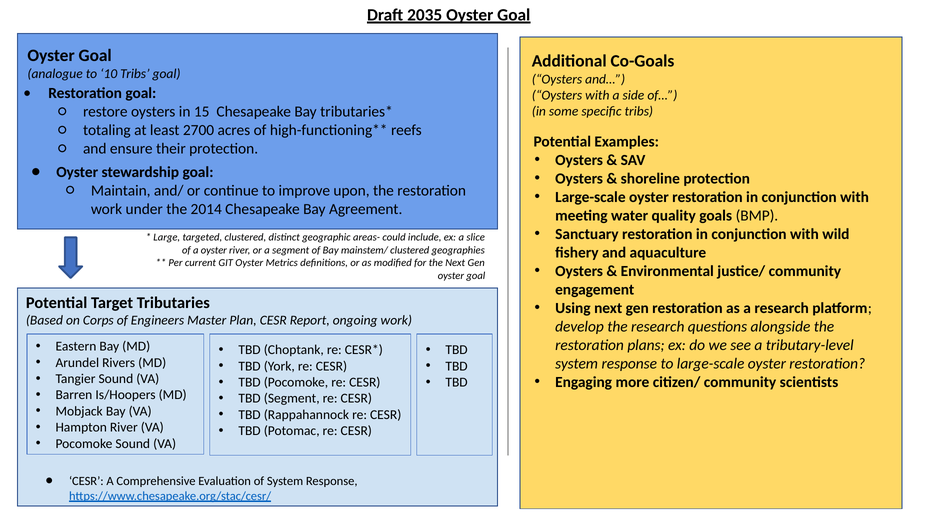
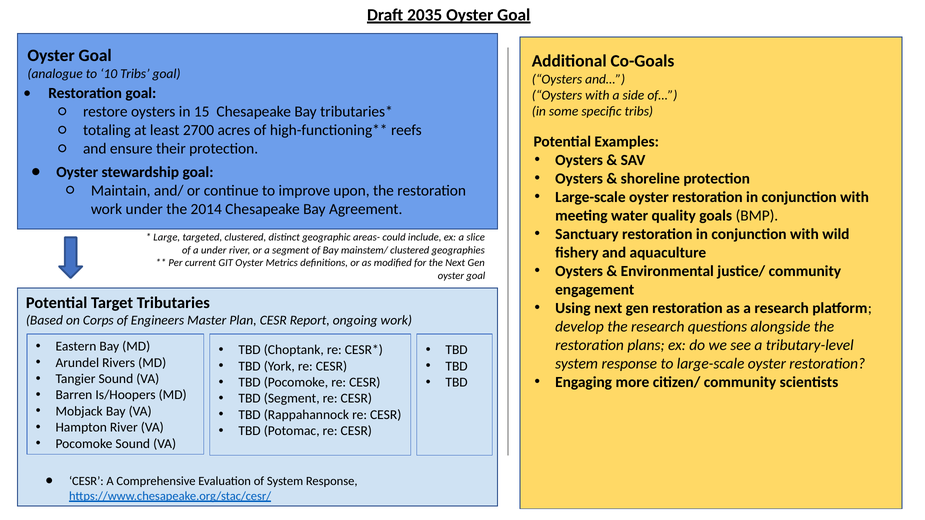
a oyster: oyster -> under
